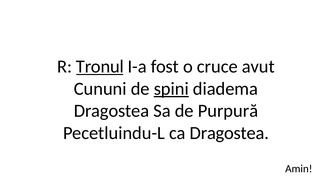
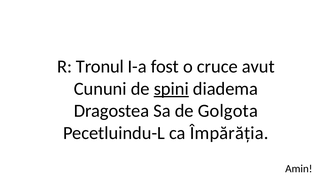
Tronul underline: present -> none
Purpură: Purpură -> Golgota
ca Dragostea: Dragostea -> Împărăția
